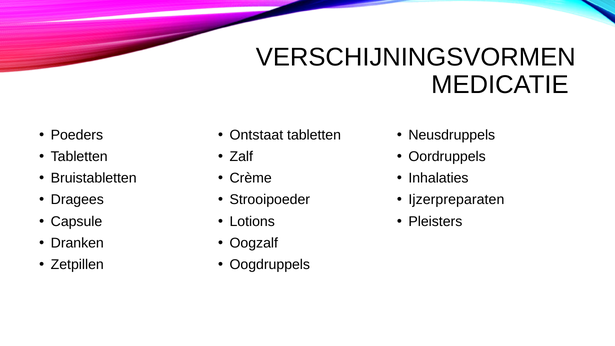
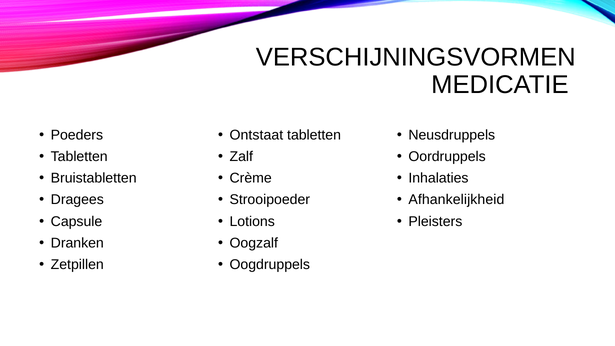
Ijzerpreparaten: Ijzerpreparaten -> Afhankelijkheid
